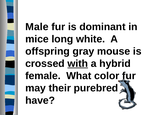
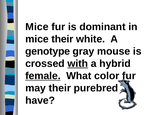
Male at (37, 27): Male -> Mice
mice long: long -> their
offspring: offspring -> genotype
female underline: none -> present
